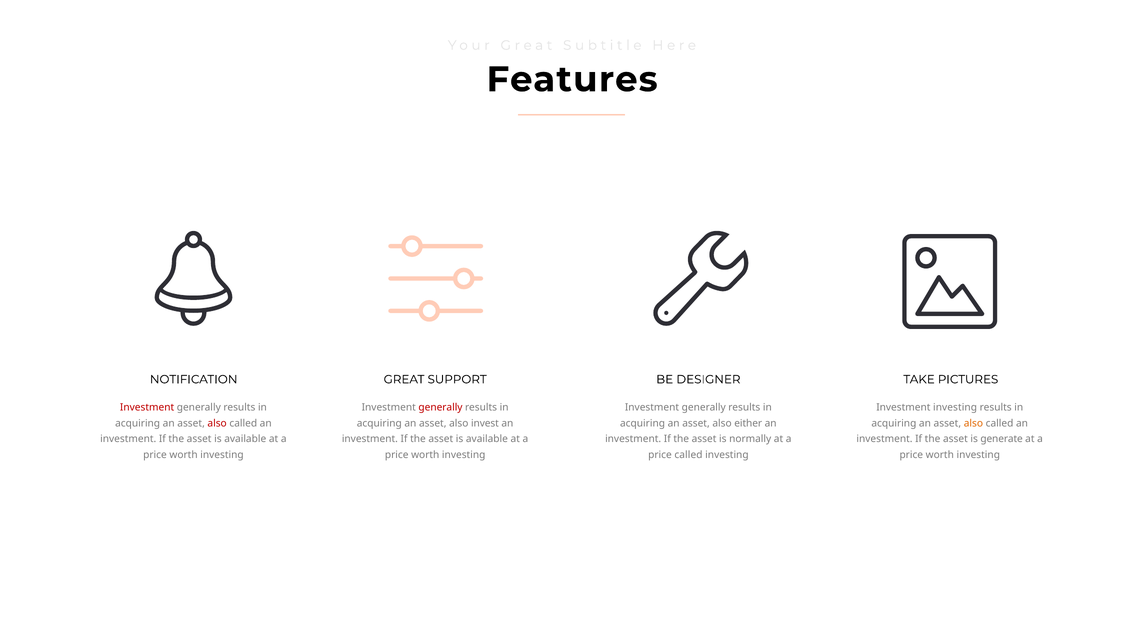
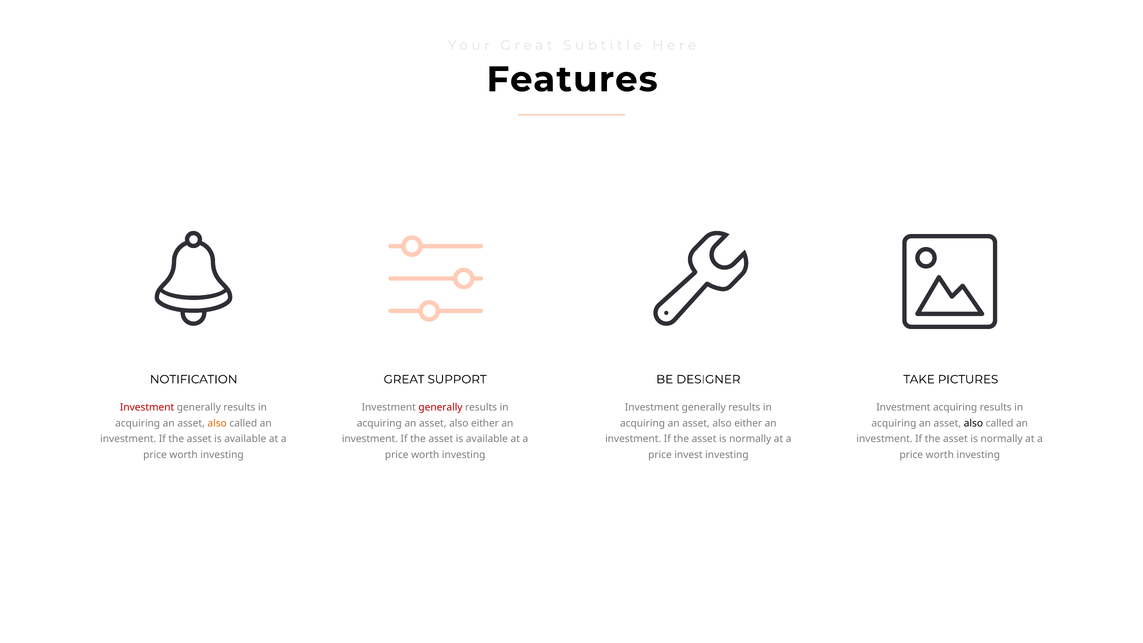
Investment investing: investing -> acquiring
also at (217, 423) colour: red -> orange
invest at (485, 423): invest -> either
also at (973, 423) colour: orange -> black
generate at (1002, 439): generate -> normally
price called: called -> invest
